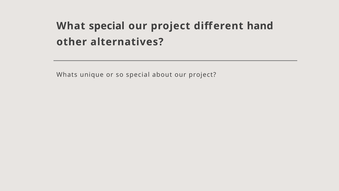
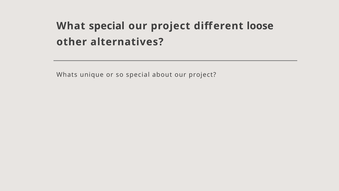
hand: hand -> loose
